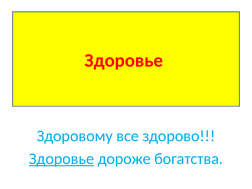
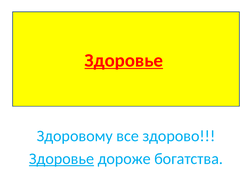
Здоровье at (124, 60) underline: none -> present
